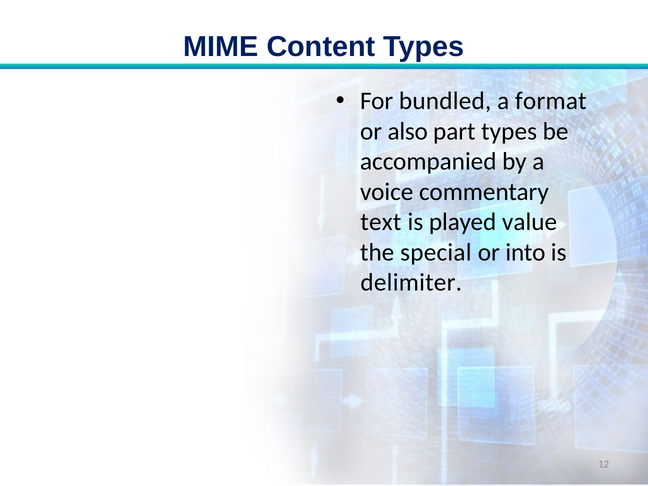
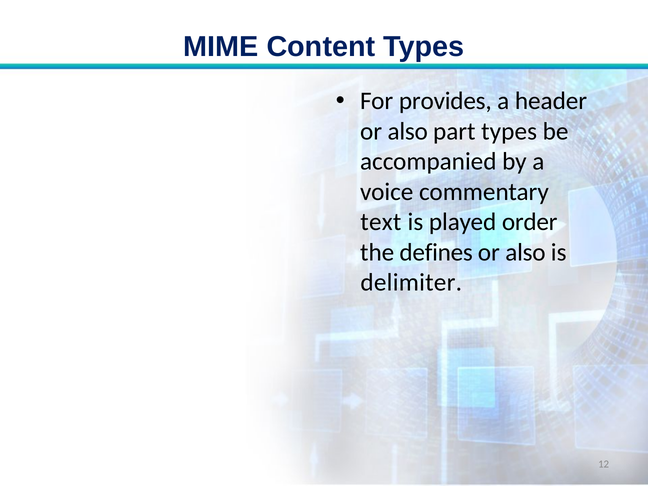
bundled: bundled -> provides
format: format -> header
value: value -> order
special: special -> defines
into at (525, 252): into -> also
